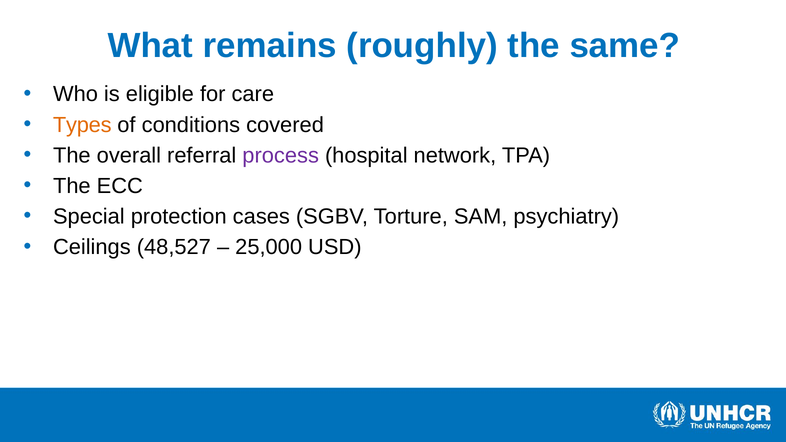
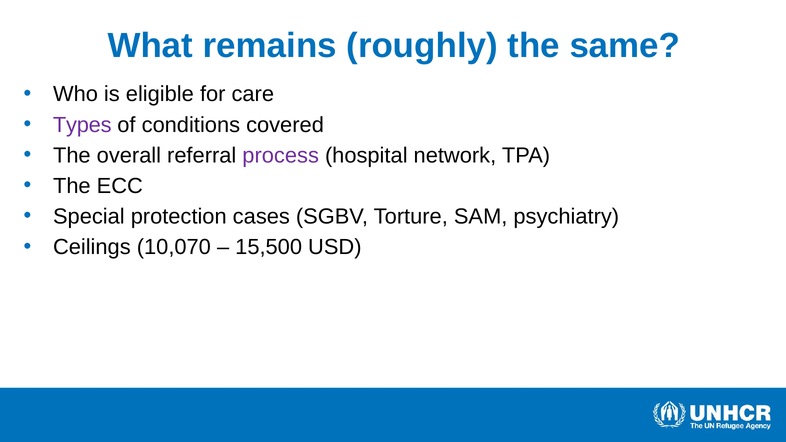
Types colour: orange -> purple
48,527: 48,527 -> 10,070
25,000: 25,000 -> 15,500
